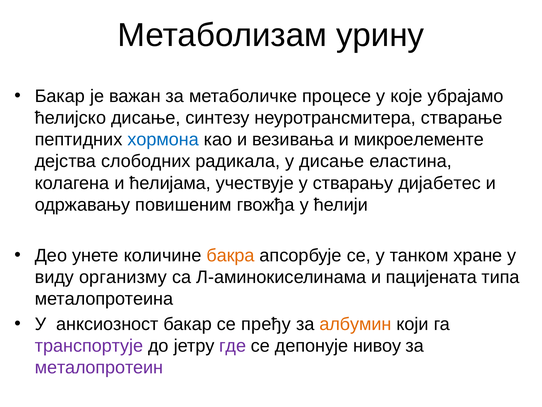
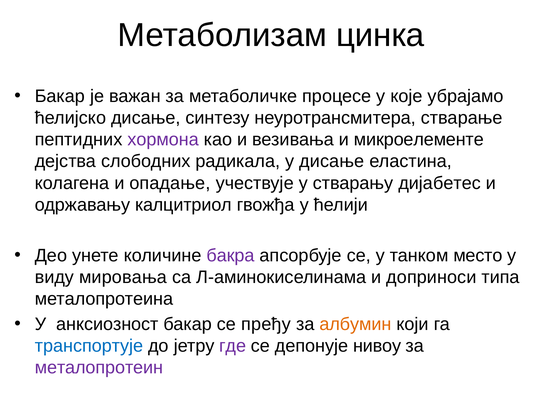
урину: урину -> цинка
хормона colour: blue -> purple
ћелијама: ћелијама -> опадање
повишеним: повишеним -> калцитриол
бакра colour: orange -> purple
хране: хране -> место
организму: организму -> мировања
пацијената: пацијената -> доприноси
транспортује colour: purple -> blue
